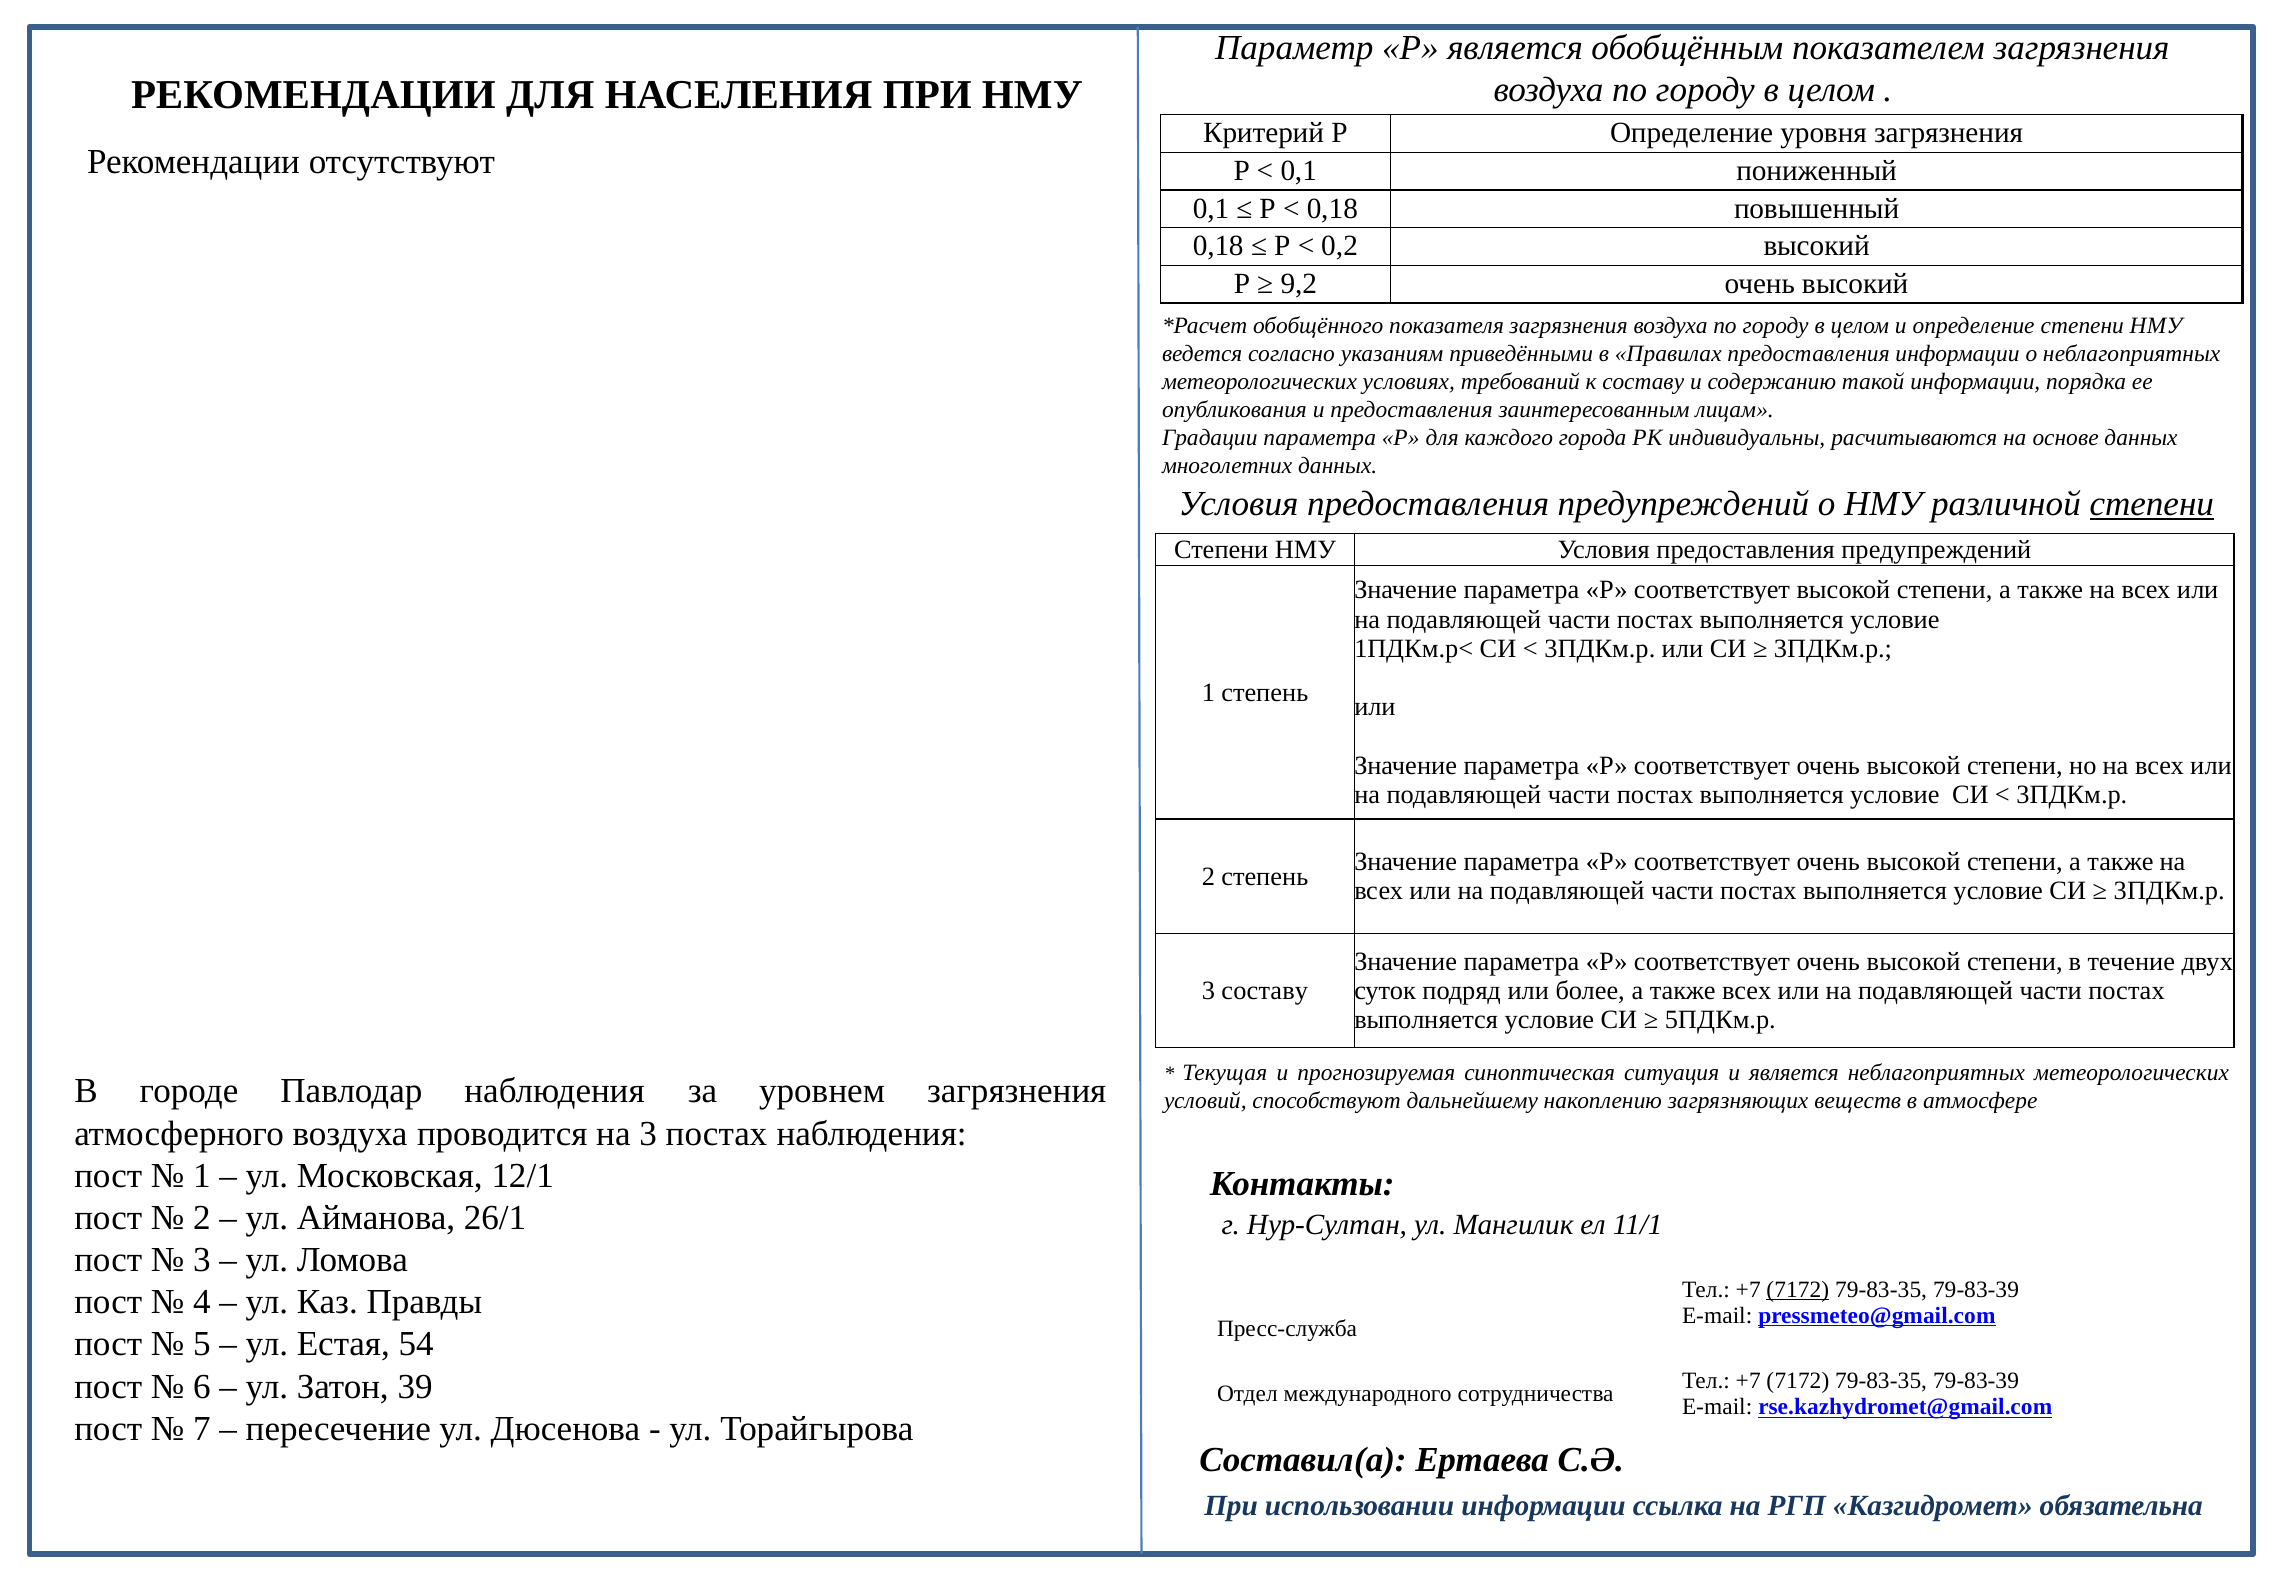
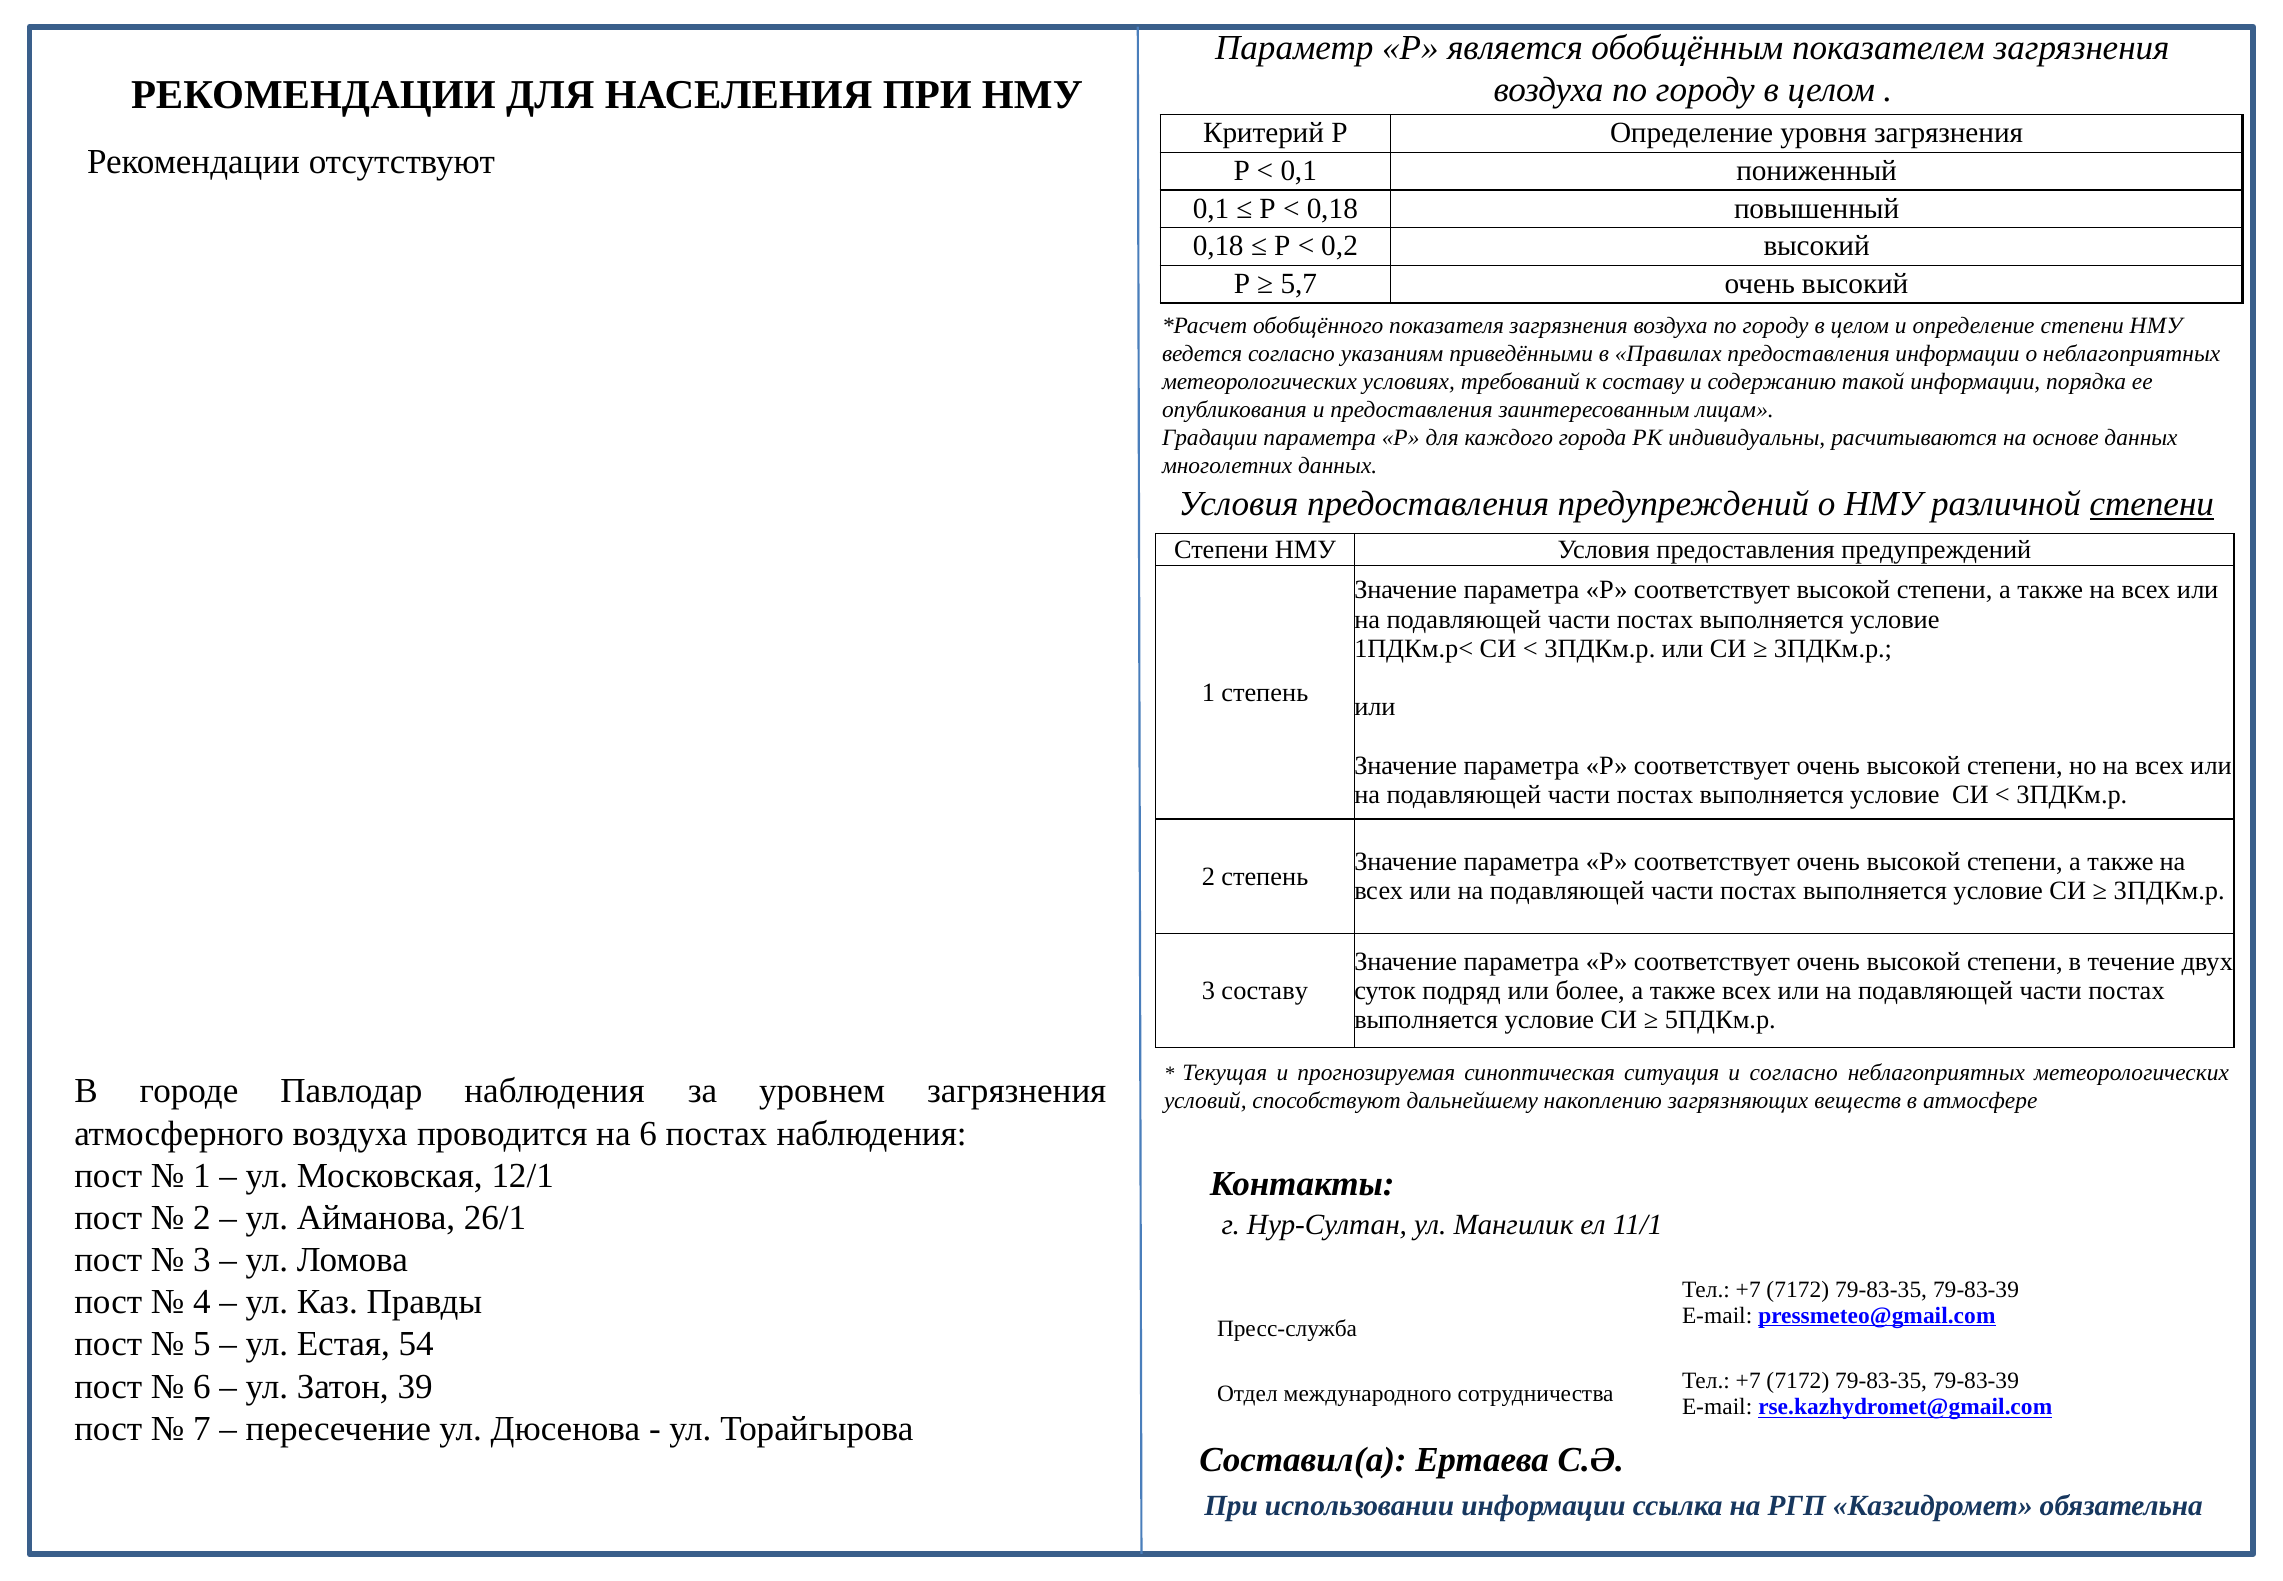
9,2: 9,2 -> 5,7
и является: является -> согласно
на 3: 3 -> 6
7172 at (1798, 1289) underline: present -> none
